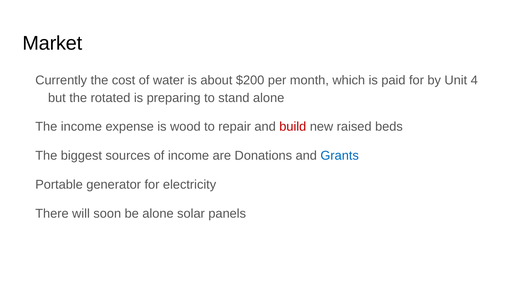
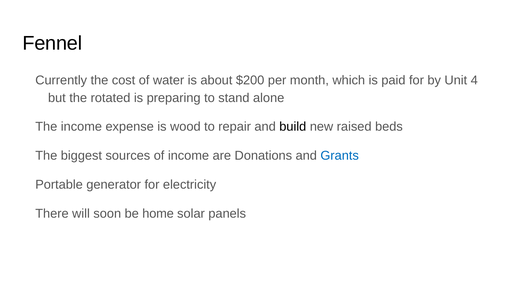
Market: Market -> Fennel
build colour: red -> black
be alone: alone -> home
